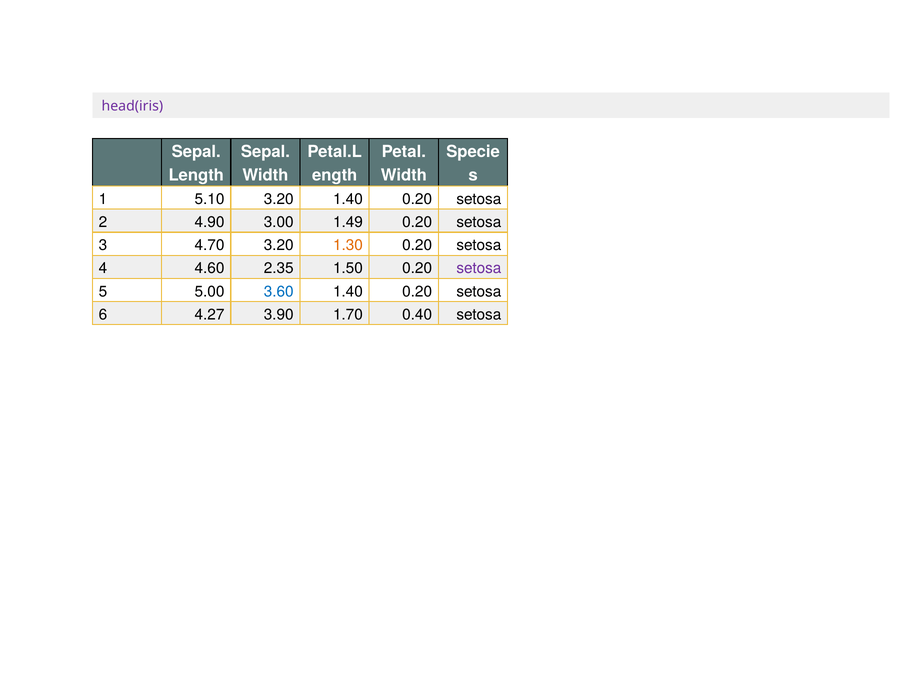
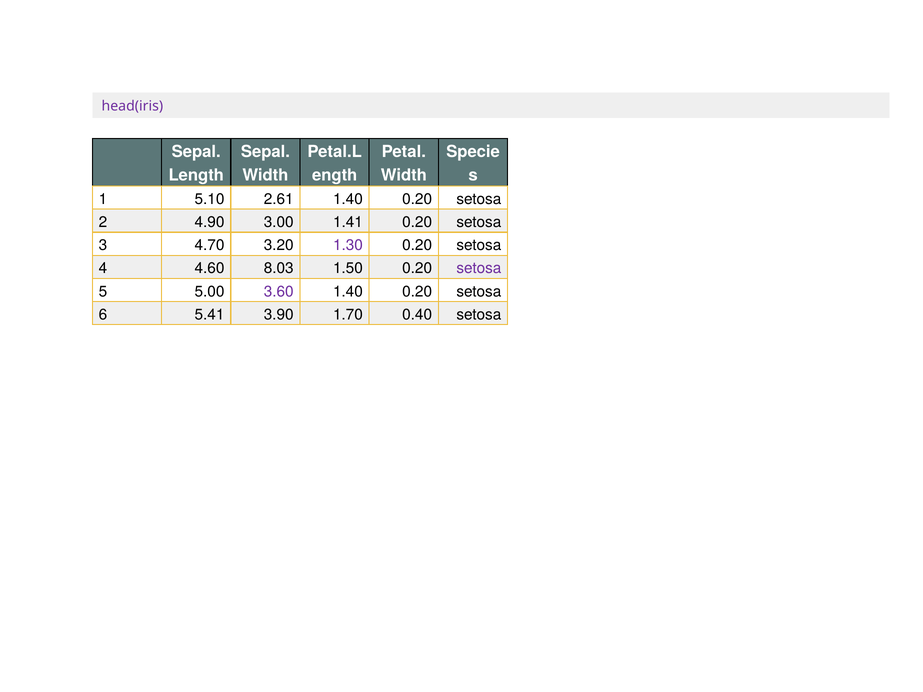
5.10 3.20: 3.20 -> 2.61
1.49: 1.49 -> 1.41
1.30 colour: orange -> purple
2.35: 2.35 -> 8.03
3.60 colour: blue -> purple
4.27: 4.27 -> 5.41
